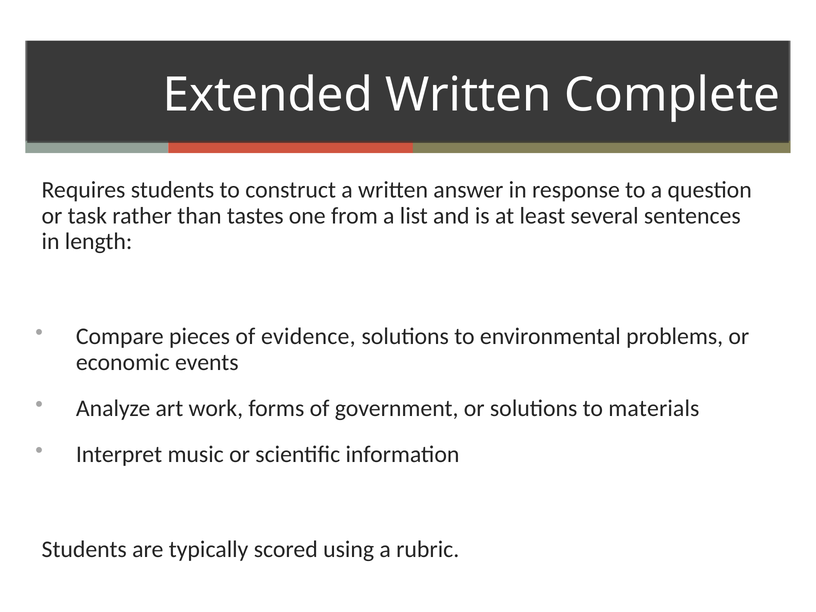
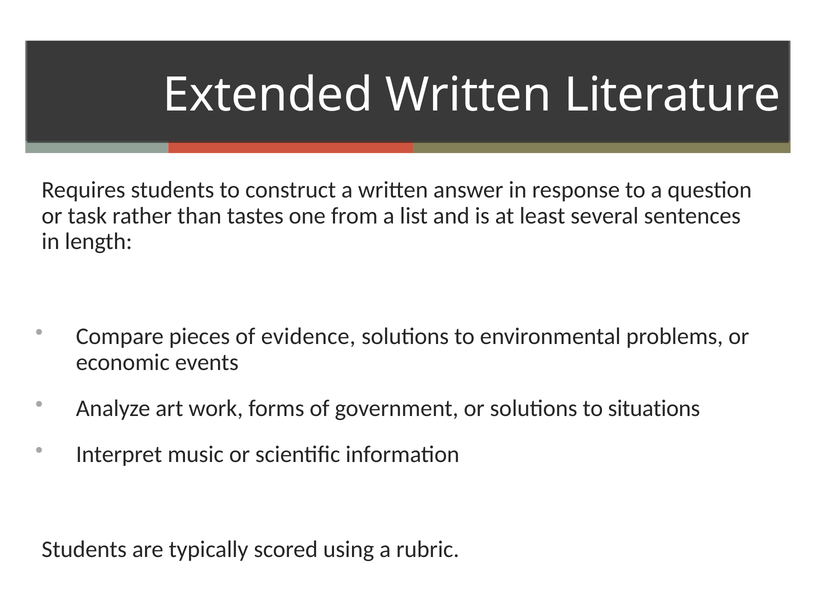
Complete: Complete -> Literature
materials: materials -> situations
